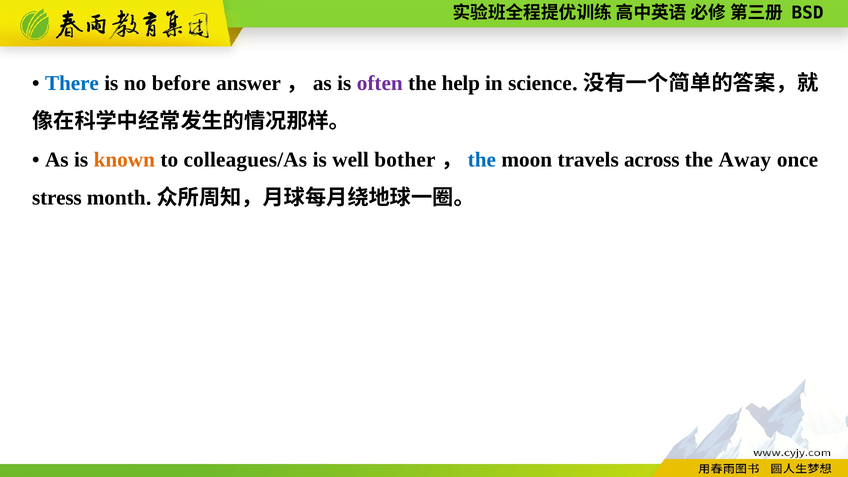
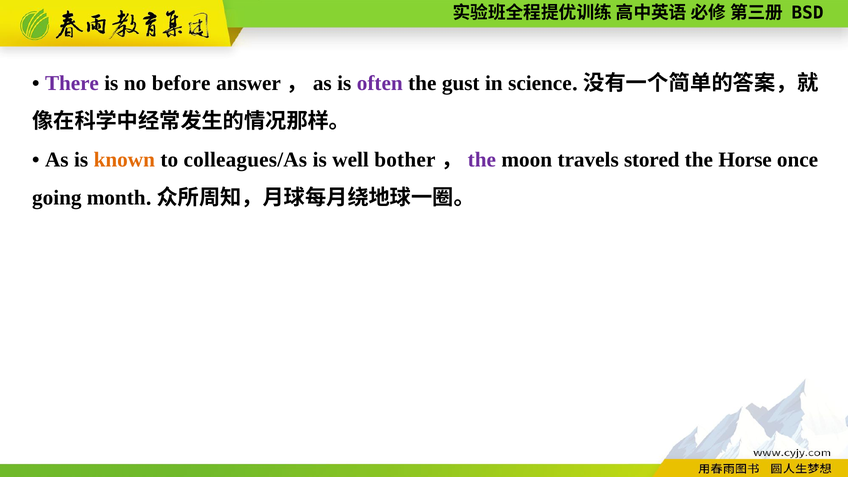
There colour: blue -> purple
help: help -> gust
the at (482, 160) colour: blue -> purple
across: across -> stored
Away: Away -> Horse
stress: stress -> going
